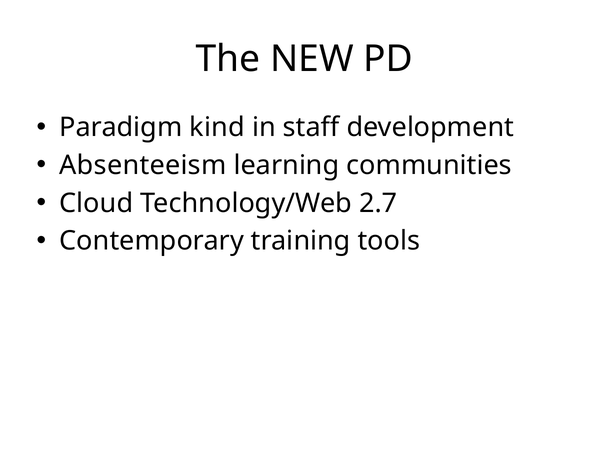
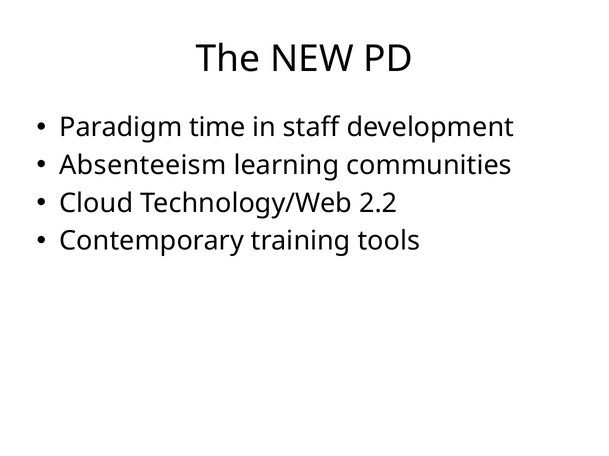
kind: kind -> time
2.7: 2.7 -> 2.2
